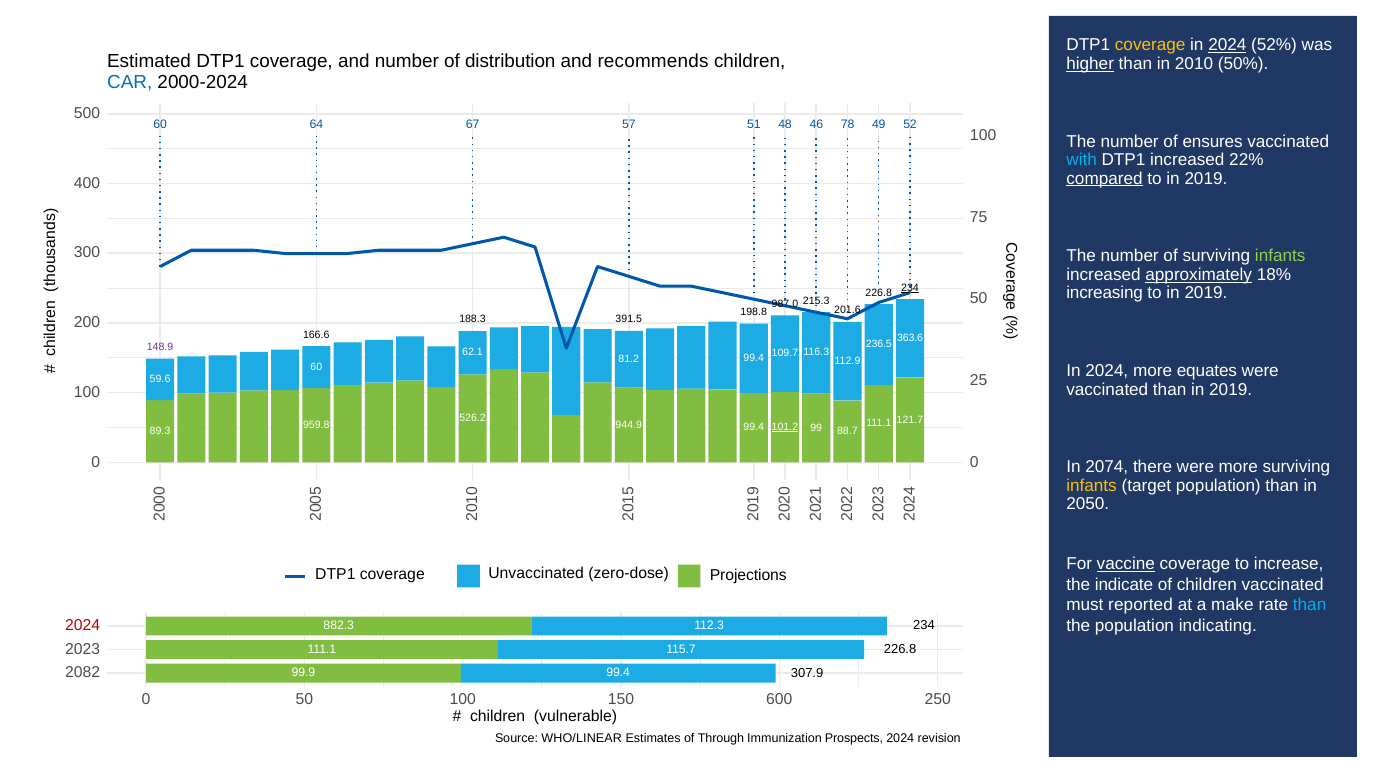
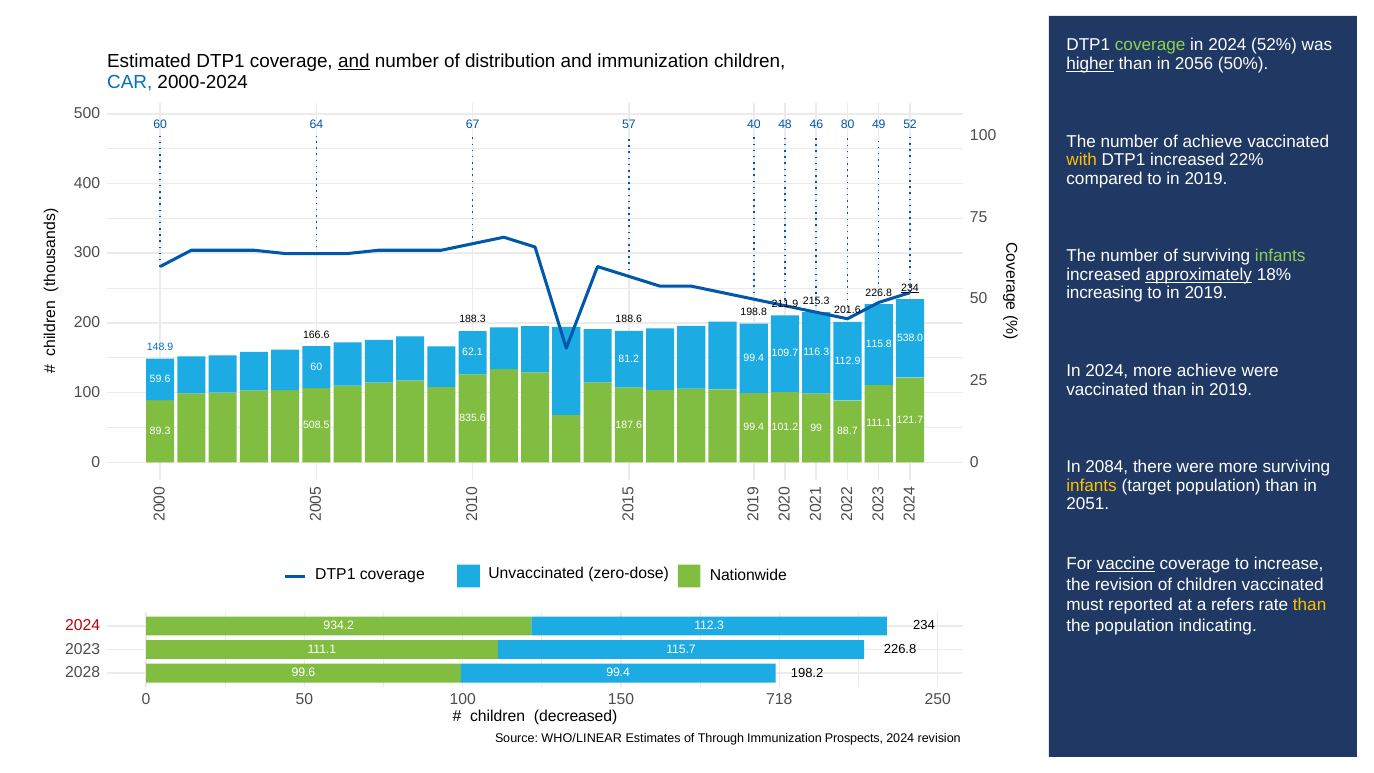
coverage at (1150, 45) colour: yellow -> light green
2024 at (1227, 45) underline: present -> none
and at (354, 61) underline: none -> present
and recommends: recommends -> immunization
2010: 2010 -> 2056
51: 51 -> 40
78: 78 -> 80
of ensures: ensures -> achieve
with colour: light blue -> yellow
compared underline: present -> none
987.0: 987.0 -> 211.9
391.5: 391.5 -> 188.6
363.6: 363.6 -> 538.0
236.5: 236.5 -> 115.8
148.9 colour: purple -> blue
more equates: equates -> achieve
526.2: 526.2 -> 835.6
944.9: 944.9 -> 187.6
959.8: 959.8 -> 508.5
101.2 underline: present -> none
2074: 2074 -> 2084
2050: 2050 -> 2051
Projections: Projections -> Nationwide
the indicate: indicate -> revision
make: make -> refers
than at (1310, 605) colour: light blue -> yellow
882.3: 882.3 -> 934.2
2082: 2082 -> 2028
307.9: 307.9 -> 198.2
99.9: 99.9 -> 99.6
600: 600 -> 718
vulnerable: vulnerable -> decreased
